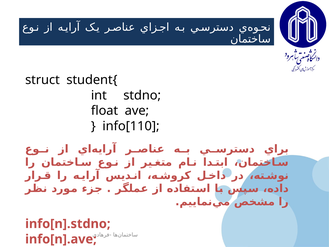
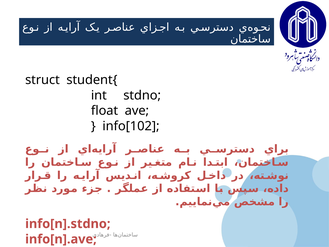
info[110: info[110 -> info[102
